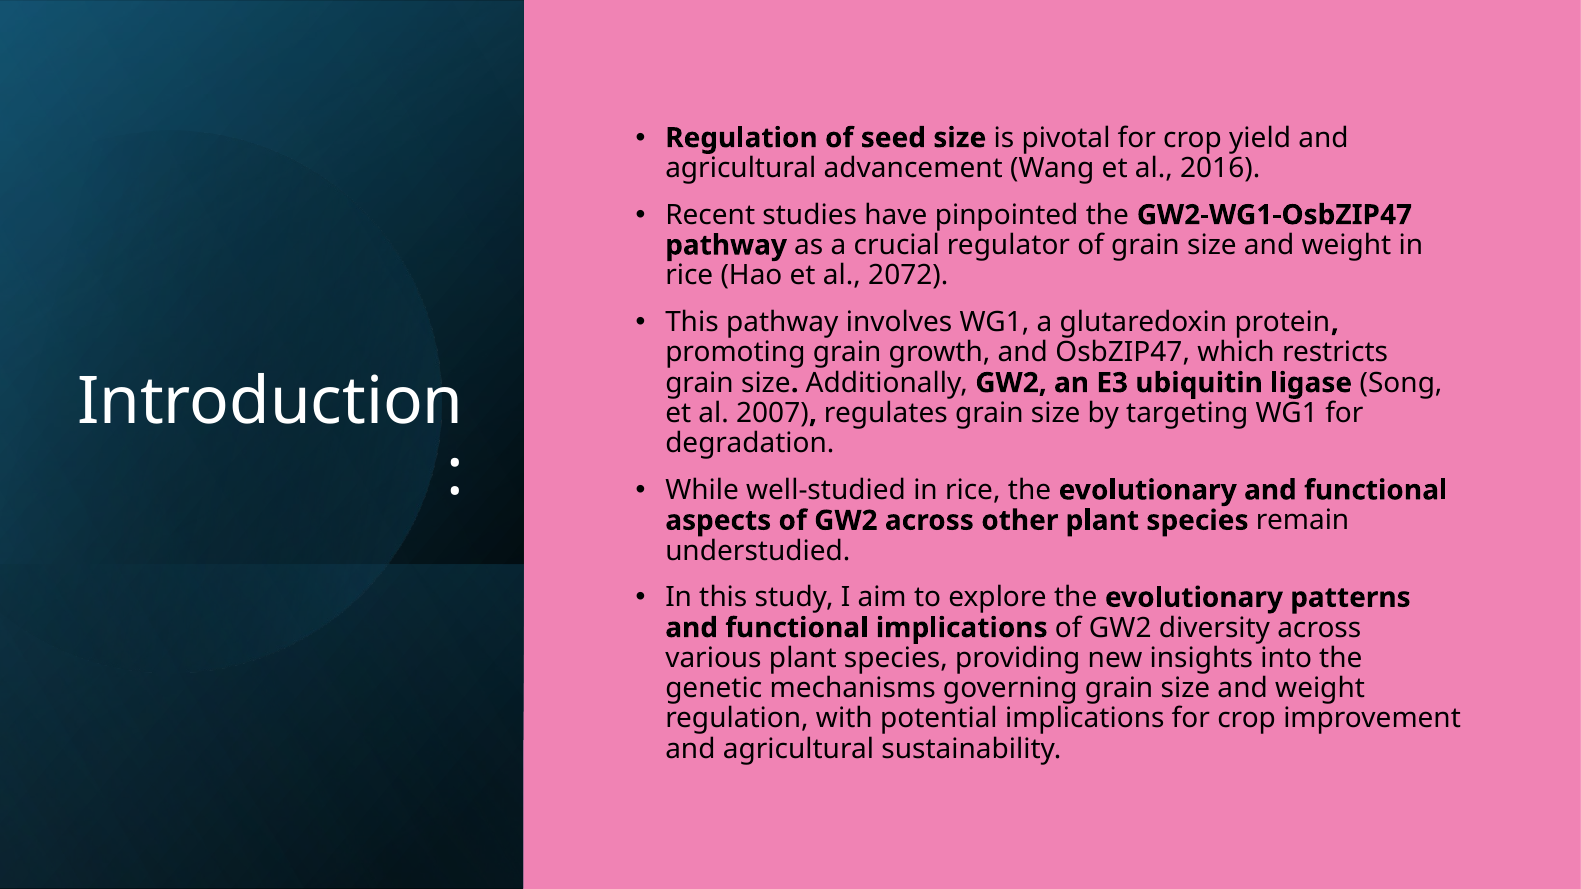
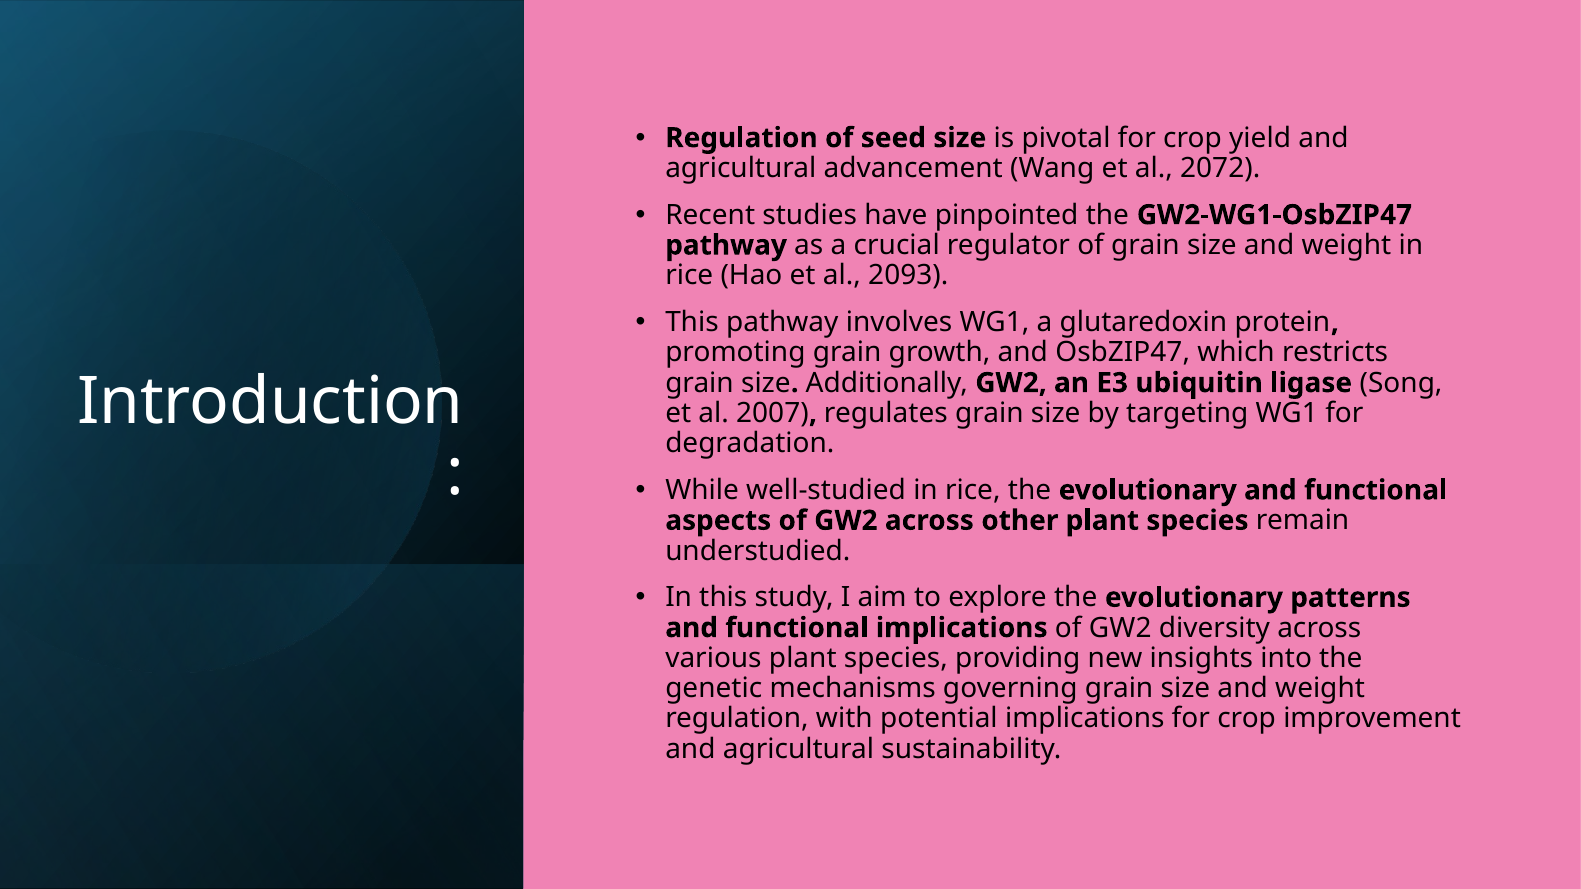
2016: 2016 -> 2072
2072: 2072 -> 2093
